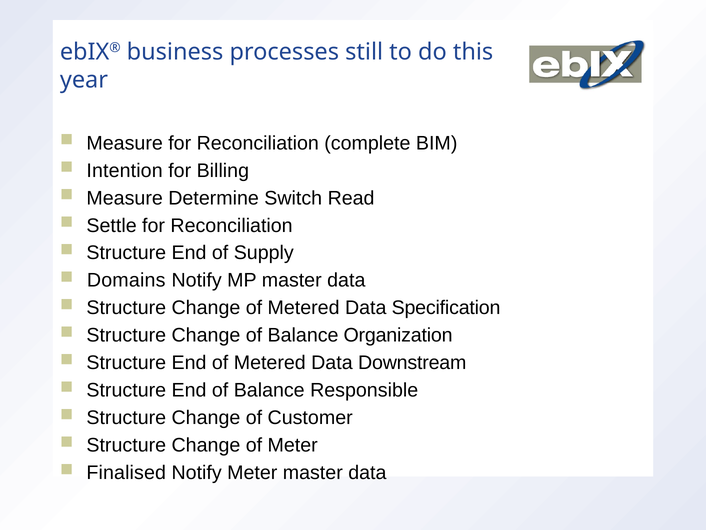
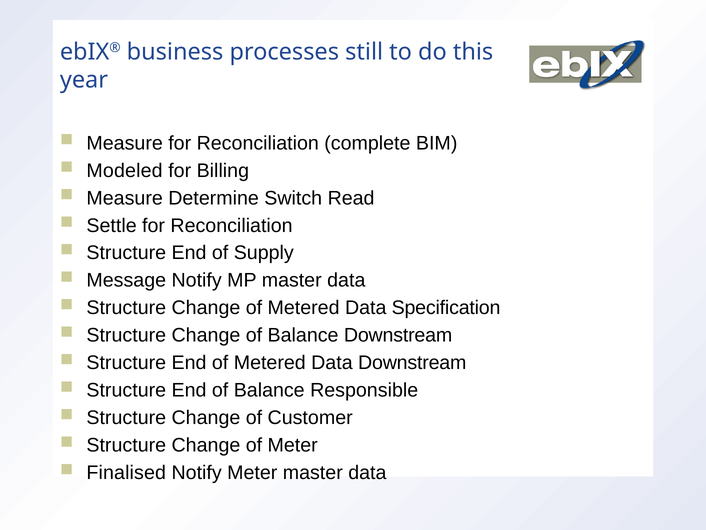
Intention: Intention -> Modeled
Domains: Domains -> Message
Balance Organization: Organization -> Downstream
